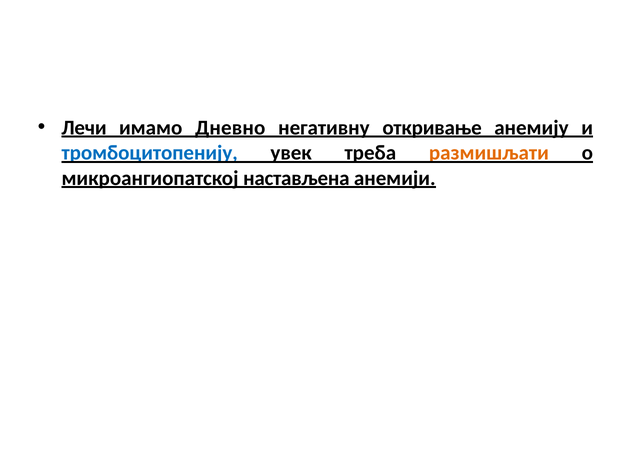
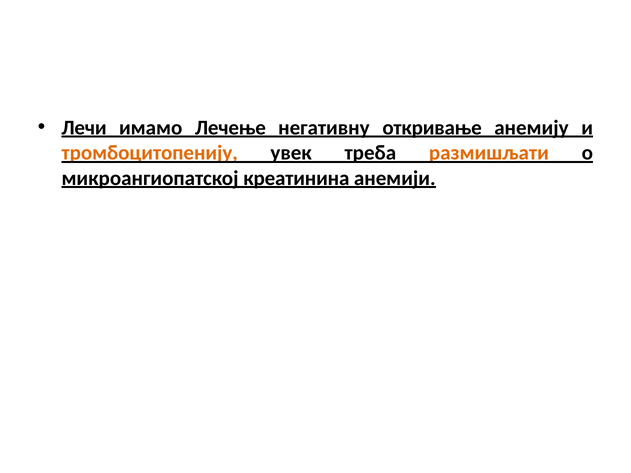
Дневно: Дневно -> Лечење
тромбоцитопенију colour: blue -> orange
настављена: настављена -> креатинина
